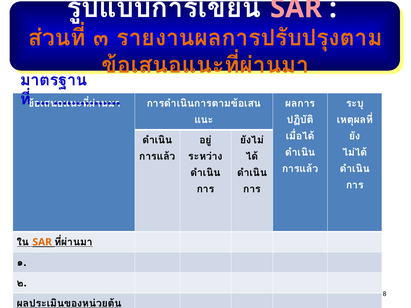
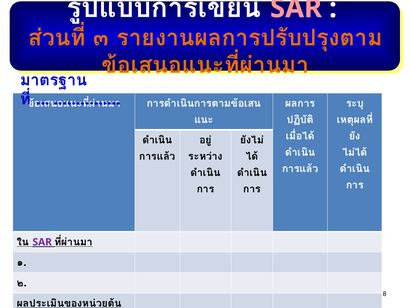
SAR at (42, 242) colour: orange -> purple
